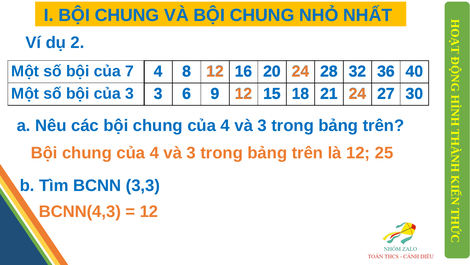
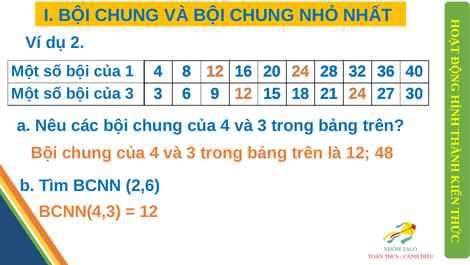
7: 7 -> 1
25: 25 -> 48
3,3: 3,3 -> 2,6
